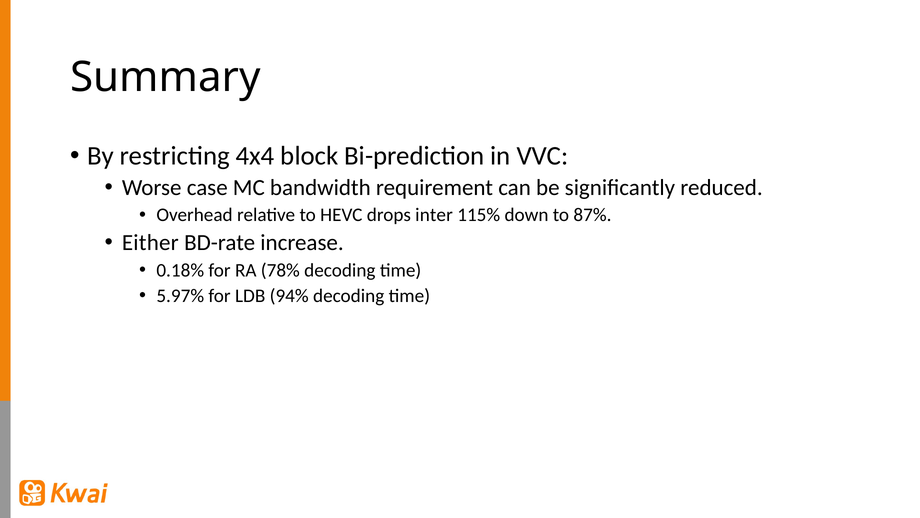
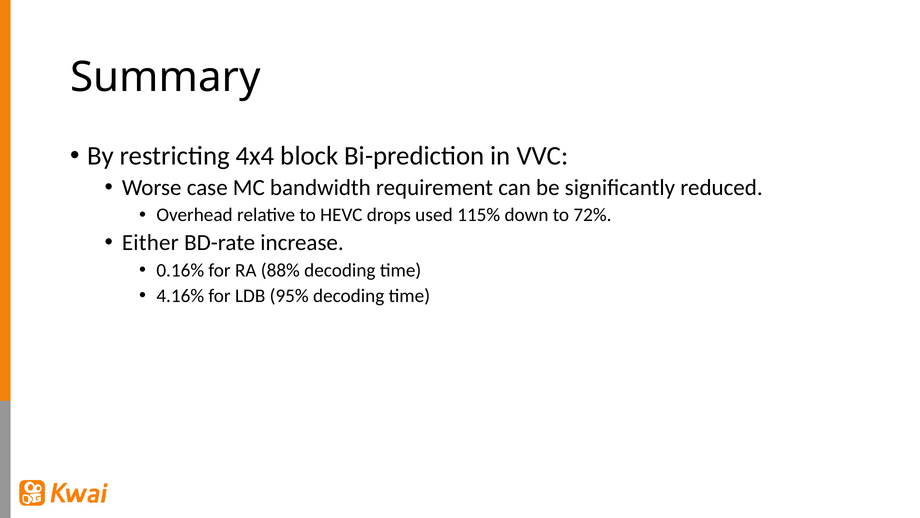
inter: inter -> used
87%: 87% -> 72%
0.18%: 0.18% -> 0.16%
78%: 78% -> 88%
5.97%: 5.97% -> 4.16%
94%: 94% -> 95%
